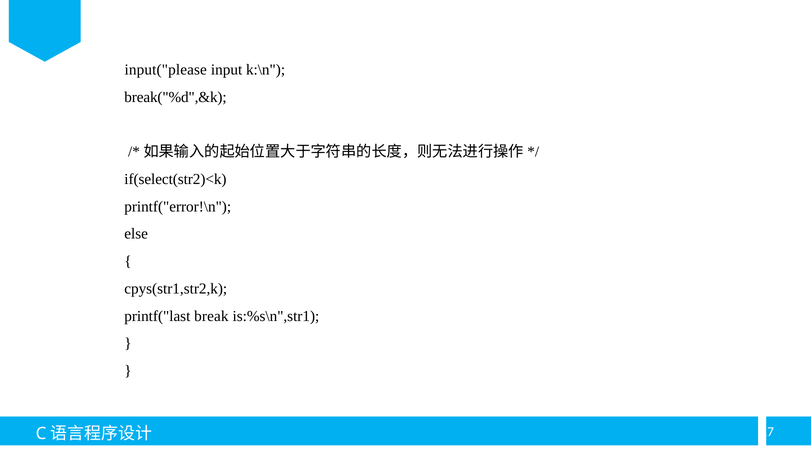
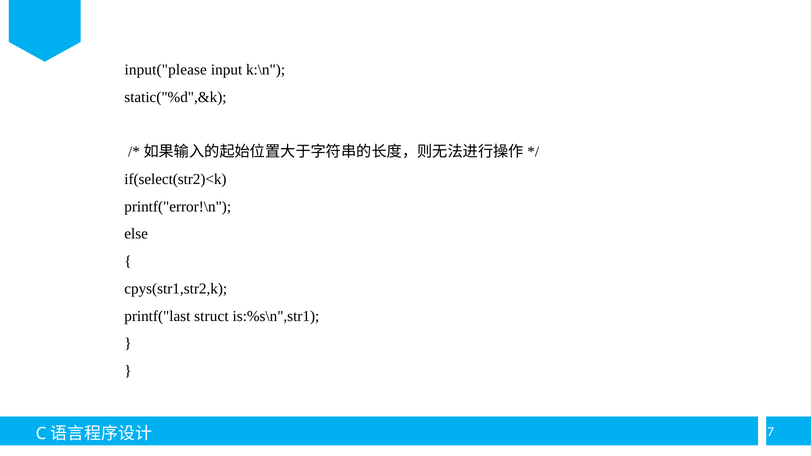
break("%d",&k: break("%d",&k -> static("%d",&k
break: break -> struct
